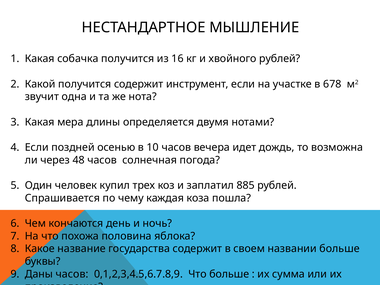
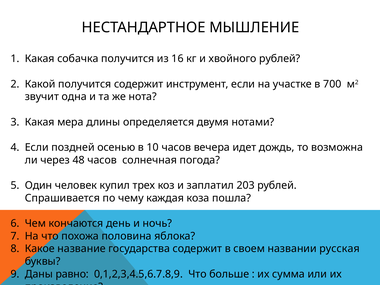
678: 678 -> 700
885: 885 -> 203
названии больше: больше -> русская
Даны часов: часов -> равно
